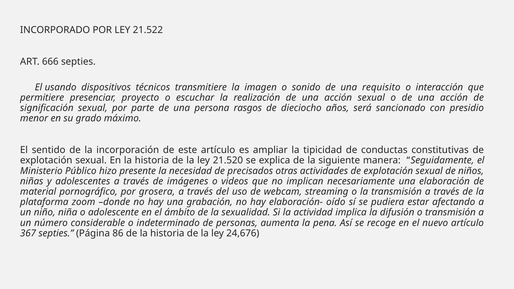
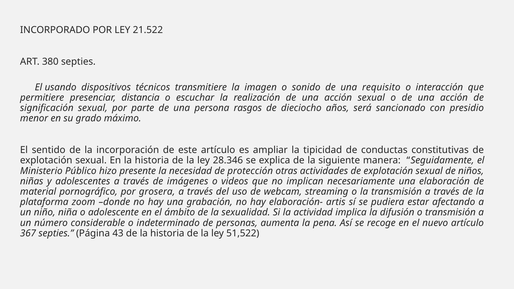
666: 666 -> 380
proyecto: proyecto -> distancia
21.520: 21.520 -> 28.346
precisados: precisados -> protección
oído: oído -> artis
86: 86 -> 43
24,676: 24,676 -> 51,522
